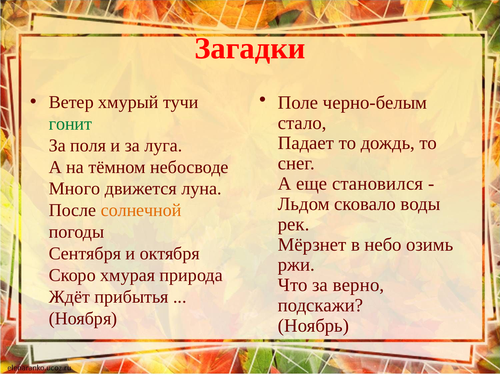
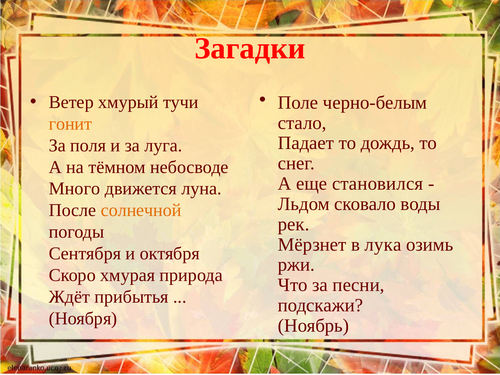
гонит colour: green -> orange
небо: небо -> лука
верно: верно -> песни
